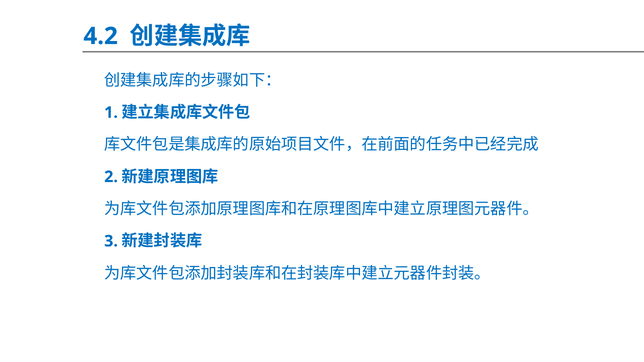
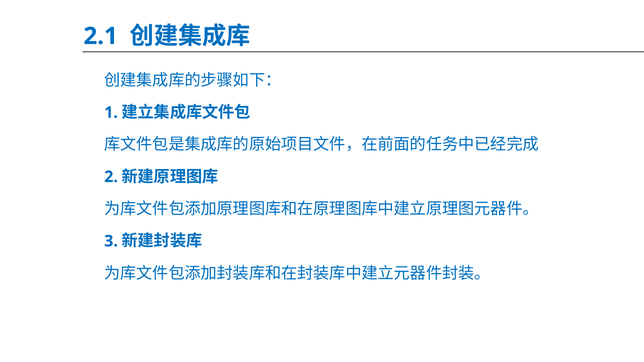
4.2: 4.2 -> 2.1
